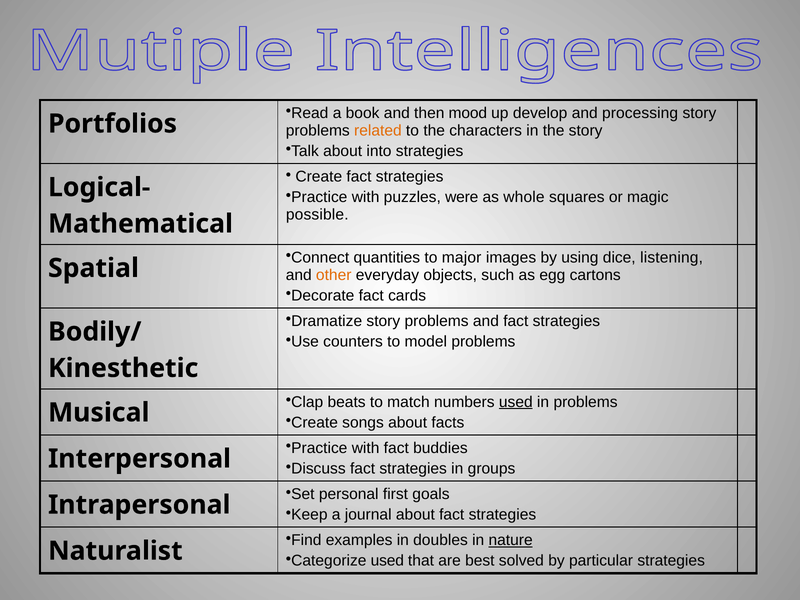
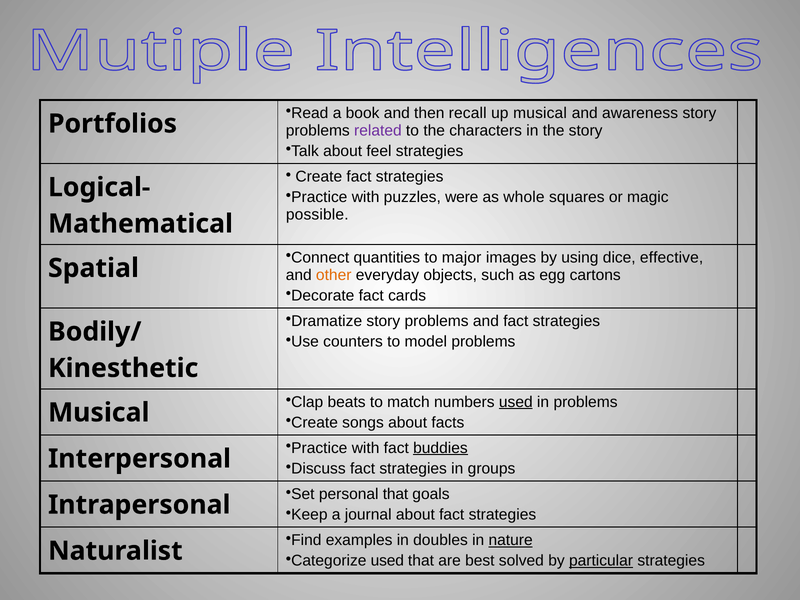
mood: mood -> recall
up develop: develop -> musical
processing: processing -> awareness
related colour: orange -> purple
into: into -> feel
listening: listening -> effective
buddies underline: none -> present
personal first: first -> that
particular underline: none -> present
